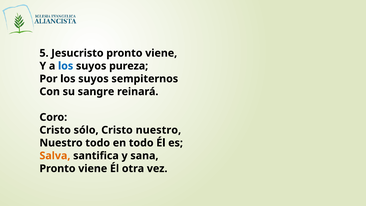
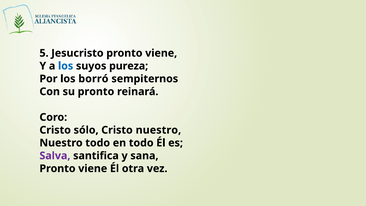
Por los suyos: suyos -> borró
su sangre: sangre -> pronto
Salva colour: orange -> purple
